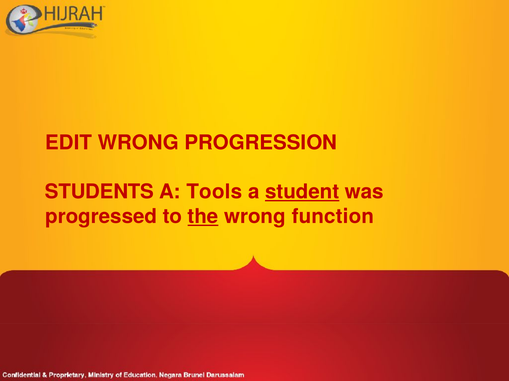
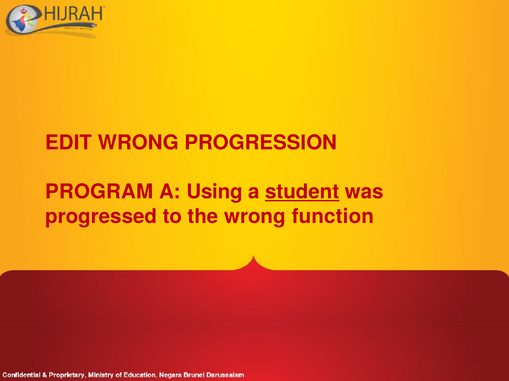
STUDENTS: STUDENTS -> PROGRAM
Tools: Tools -> Using
the underline: present -> none
